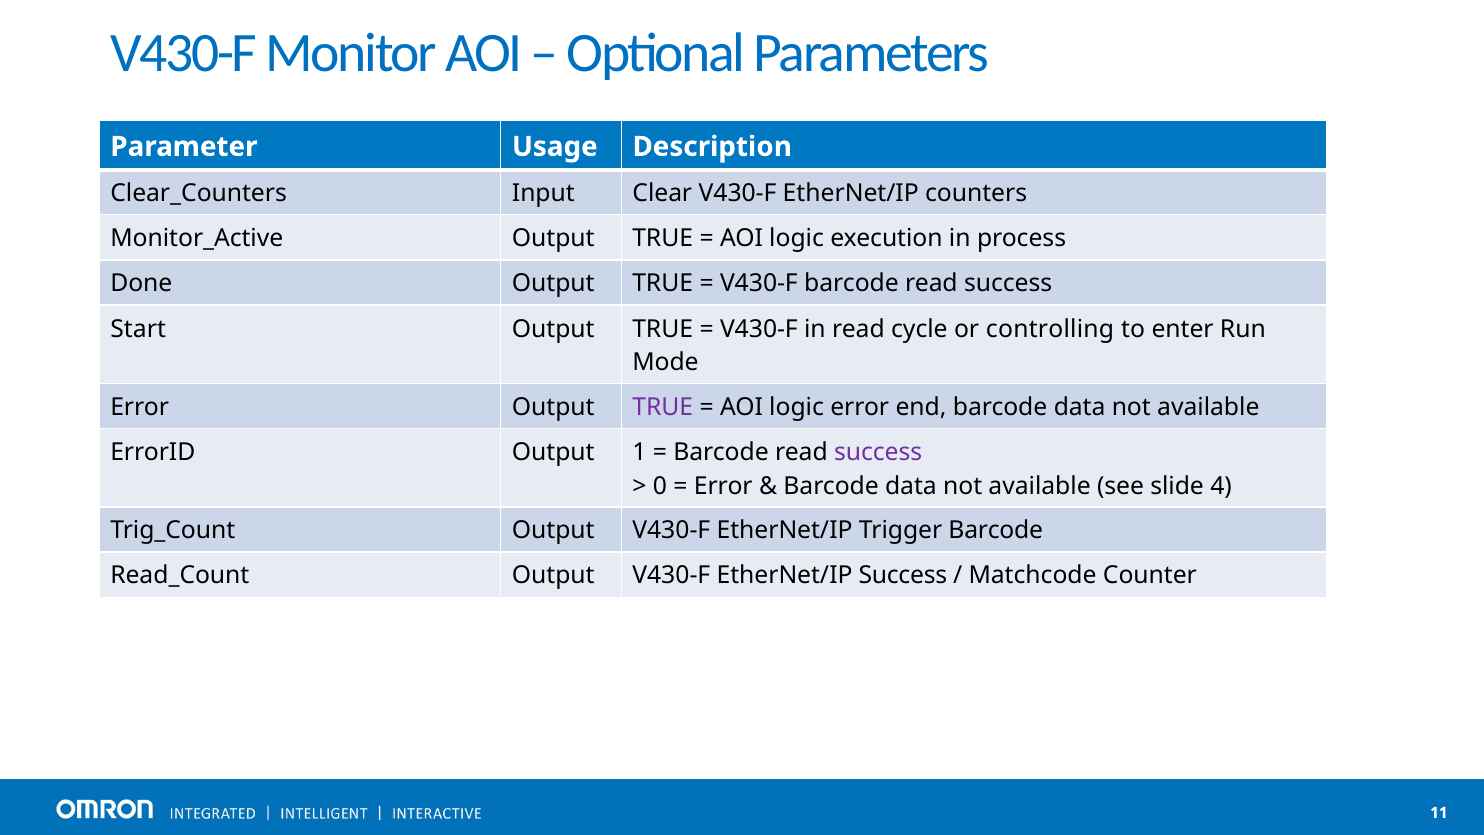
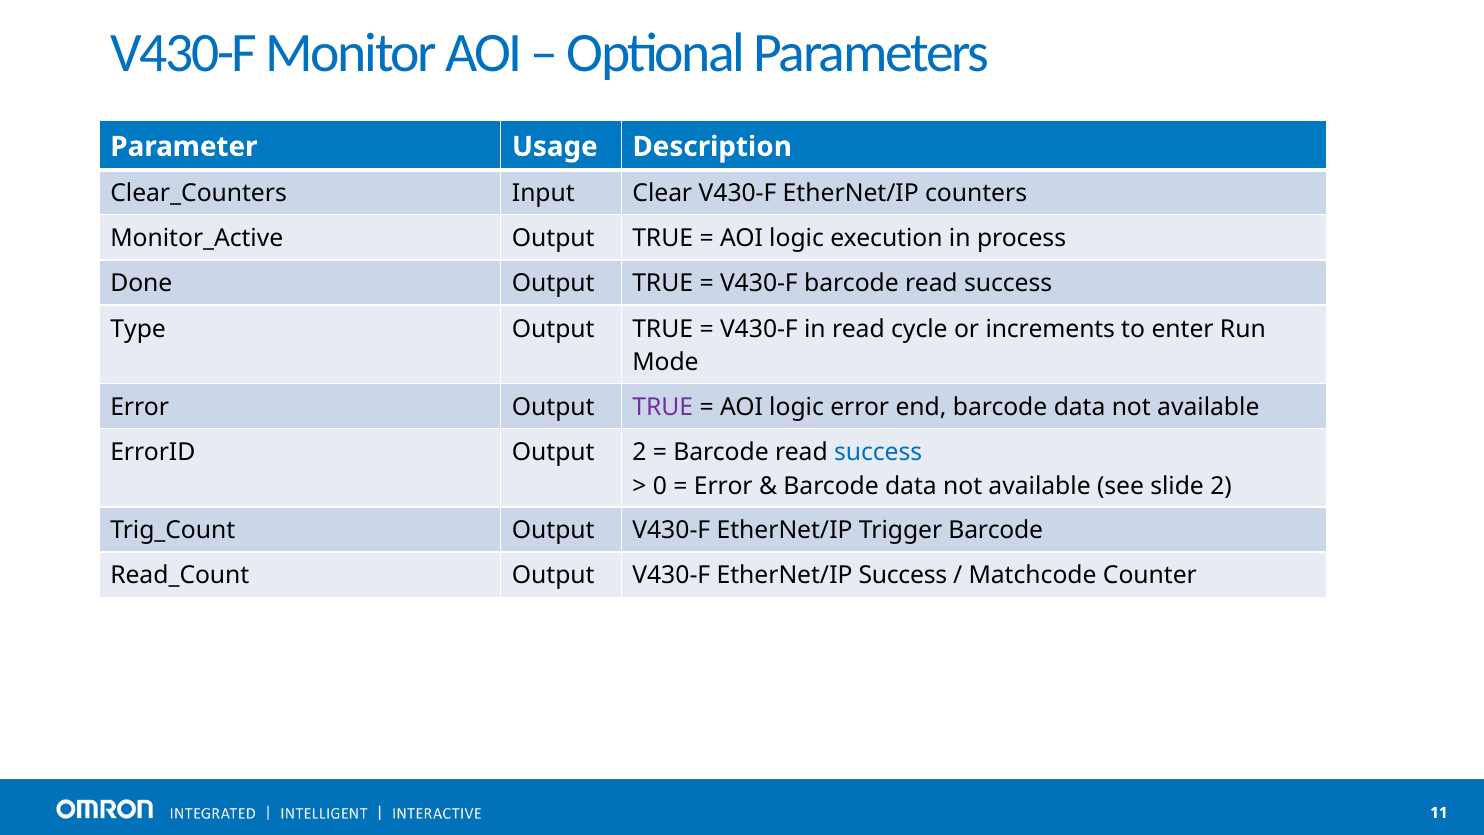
Start: Start -> Type
controlling: controlling -> increments
Output 1: 1 -> 2
success at (878, 452) colour: purple -> blue
slide 4: 4 -> 2
